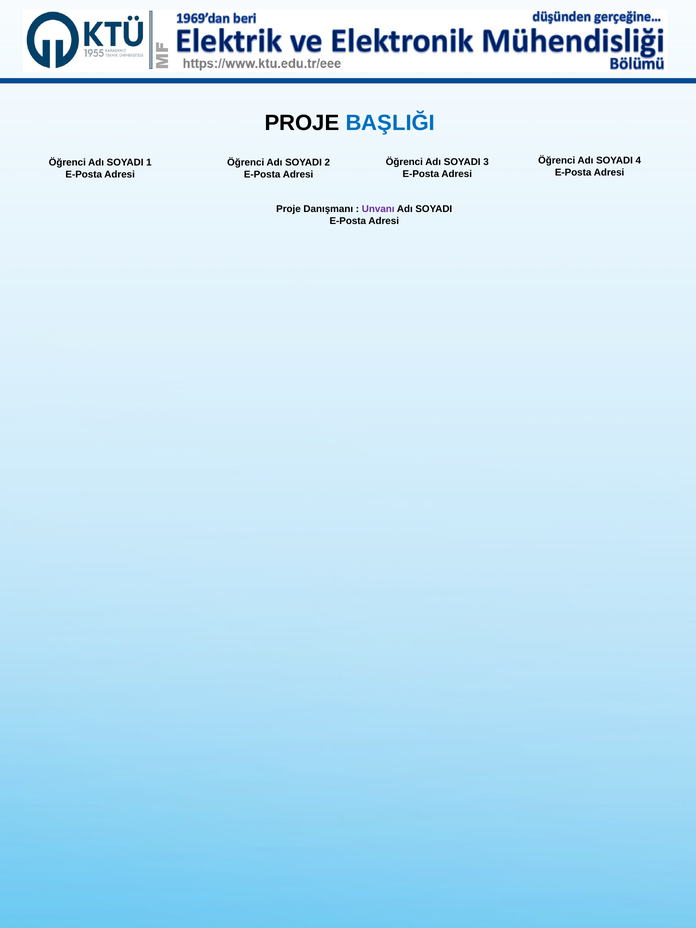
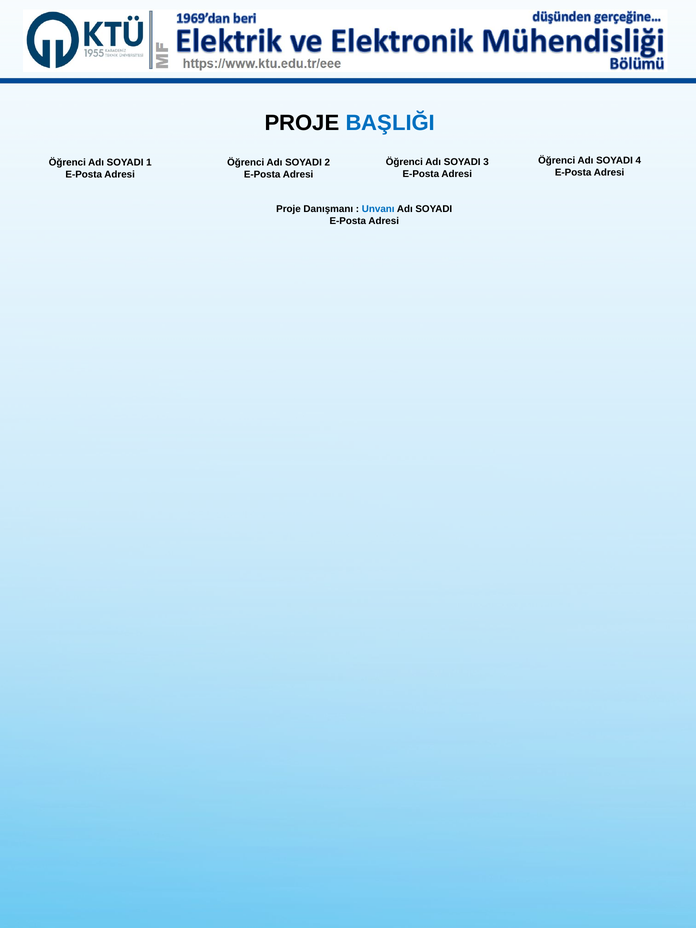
Unvanı colour: purple -> blue
